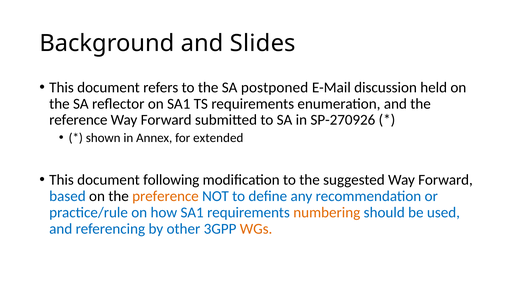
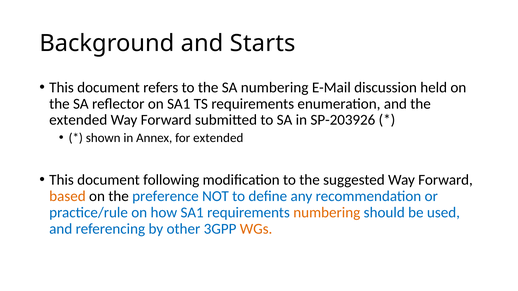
Slides: Slides -> Starts
SA postponed: postponed -> numbering
reference at (78, 120): reference -> extended
SP-270926: SP-270926 -> SP-203926
based colour: blue -> orange
preference colour: orange -> blue
